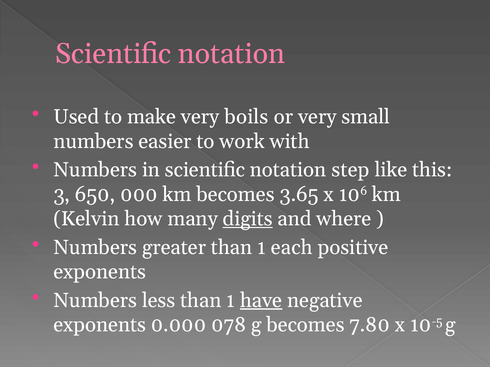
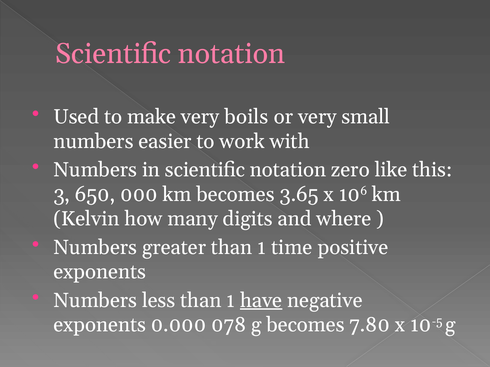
step: step -> zero
digits underline: present -> none
each: each -> time
